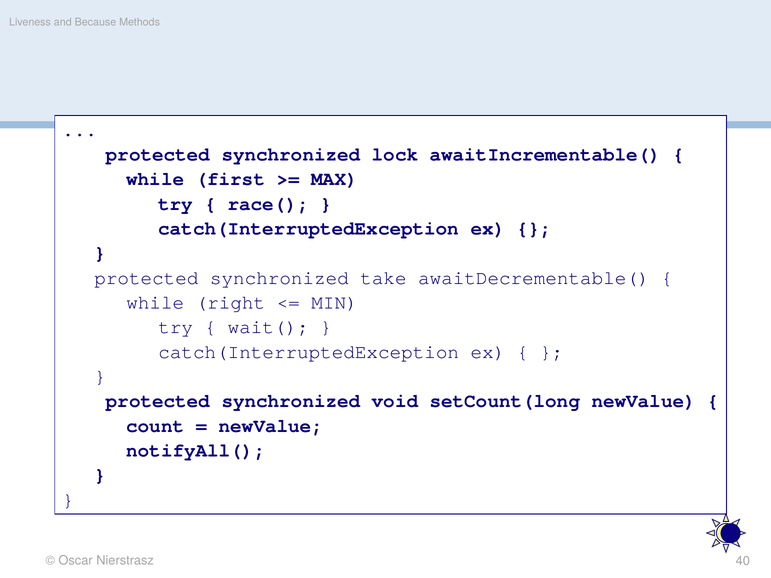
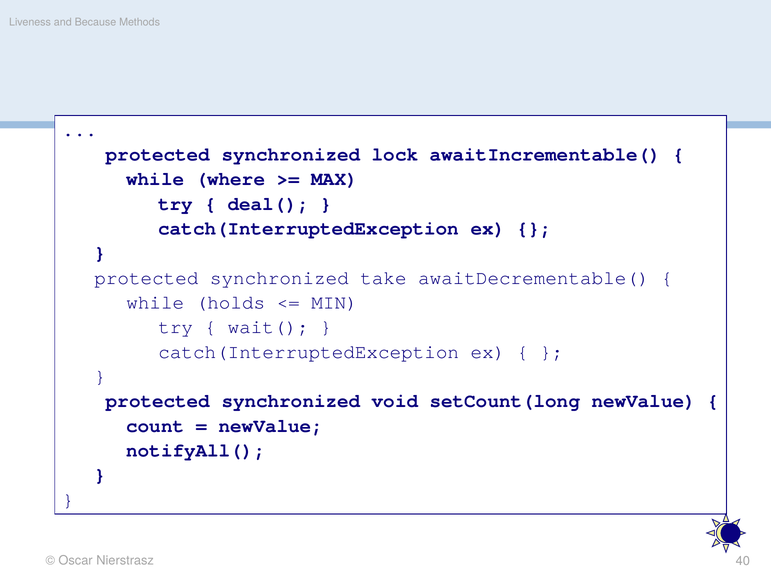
first: first -> where
race(: race( -> deal(
right: right -> holds
